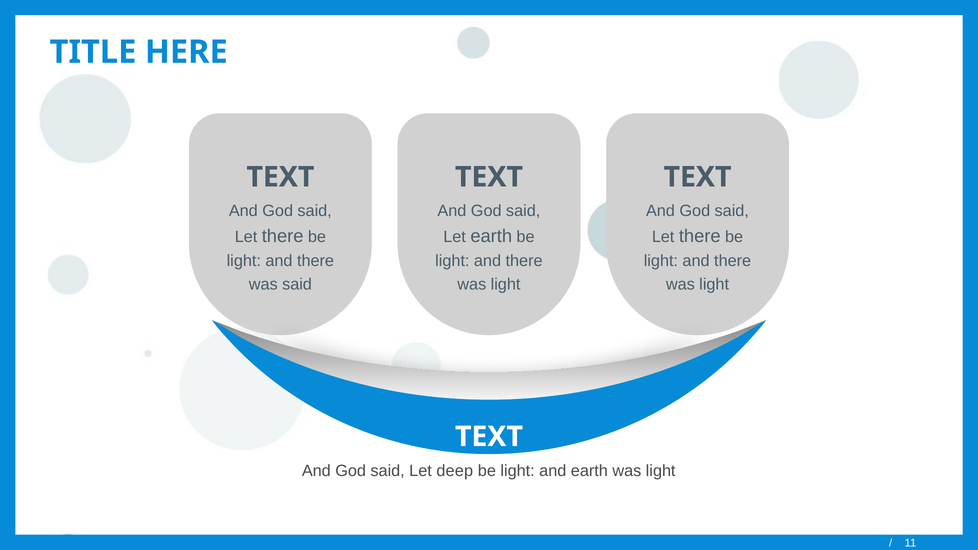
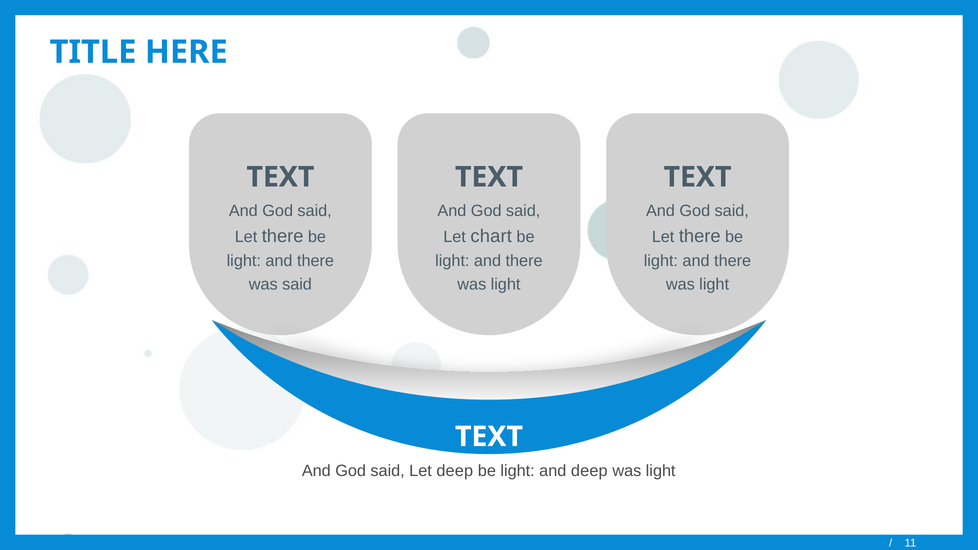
Let earth: earth -> chart
and earth: earth -> deep
